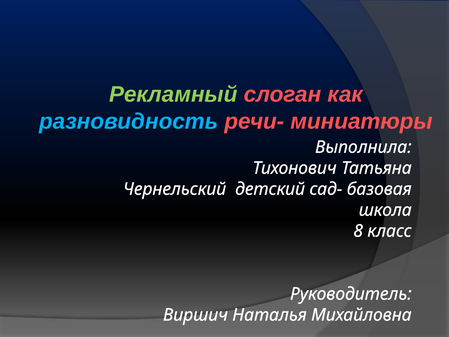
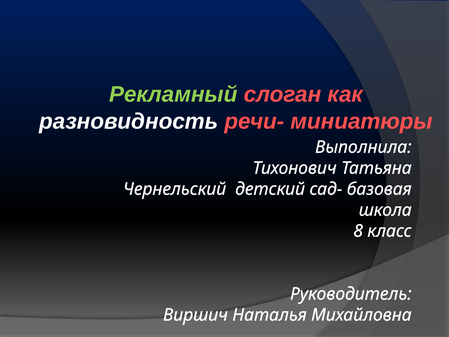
разновидность colour: light blue -> white
